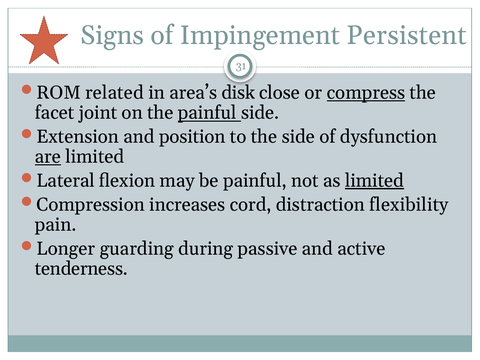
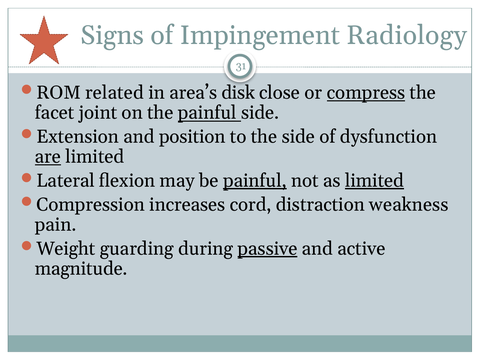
Persistent: Persistent -> Radiology
painful at (255, 181) underline: none -> present
flexibility: flexibility -> weakness
Longer: Longer -> Weight
passive underline: none -> present
tenderness: tenderness -> magnitude
